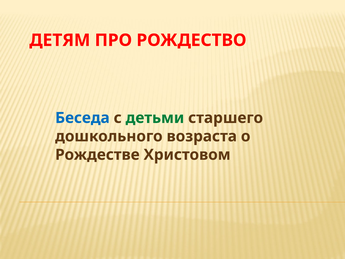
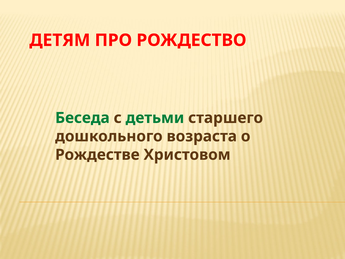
Беседа colour: blue -> green
